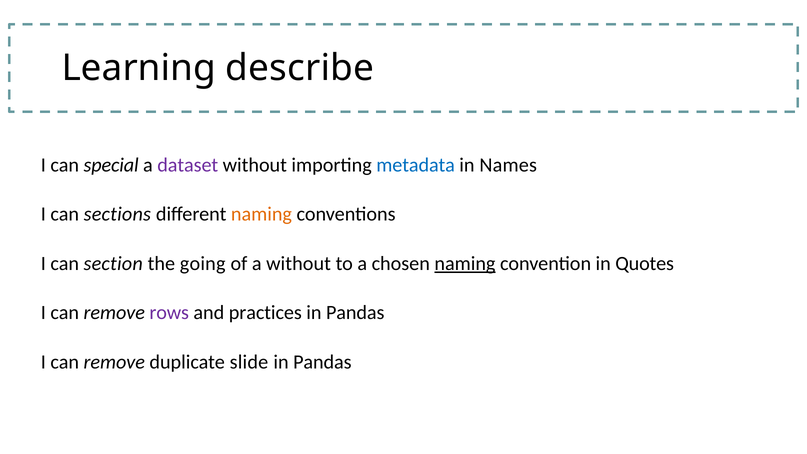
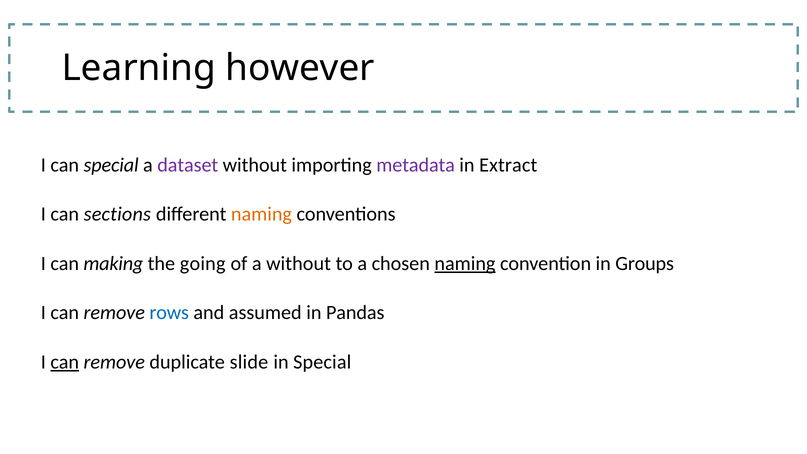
describe: describe -> however
metadata colour: blue -> purple
Names: Names -> Extract
section: section -> making
Quotes: Quotes -> Groups
rows colour: purple -> blue
practices: practices -> assumed
can at (65, 362) underline: none -> present
Pandas at (322, 362): Pandas -> Special
